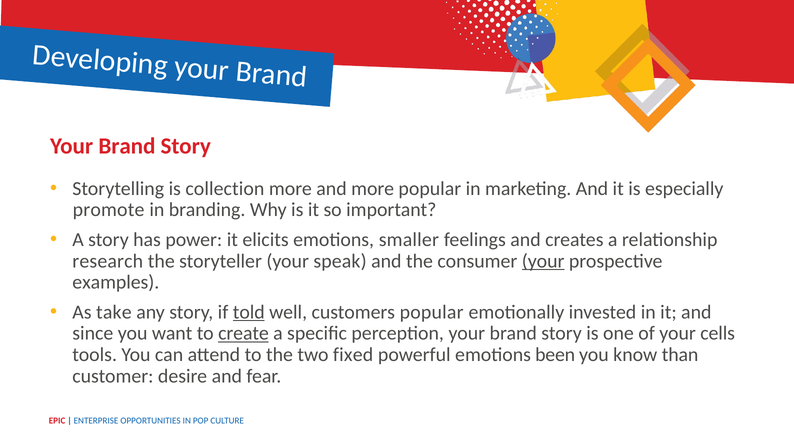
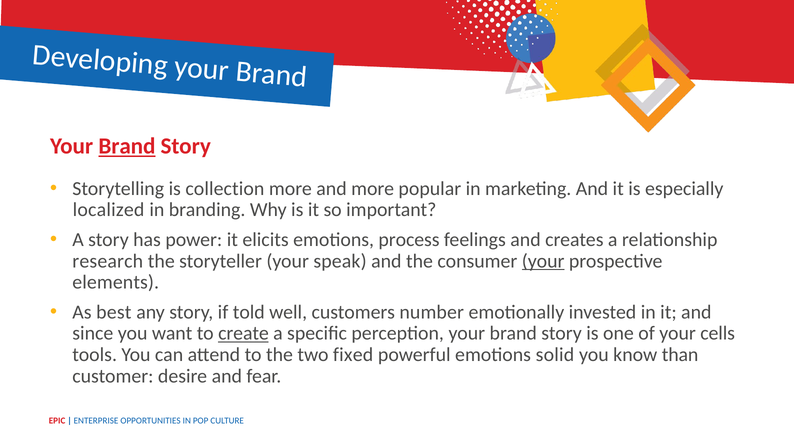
Brand at (127, 147) underline: none -> present
promote: promote -> localized
smaller: smaller -> process
examples: examples -> elements
take: take -> best
told underline: present -> none
customers popular: popular -> number
been: been -> solid
